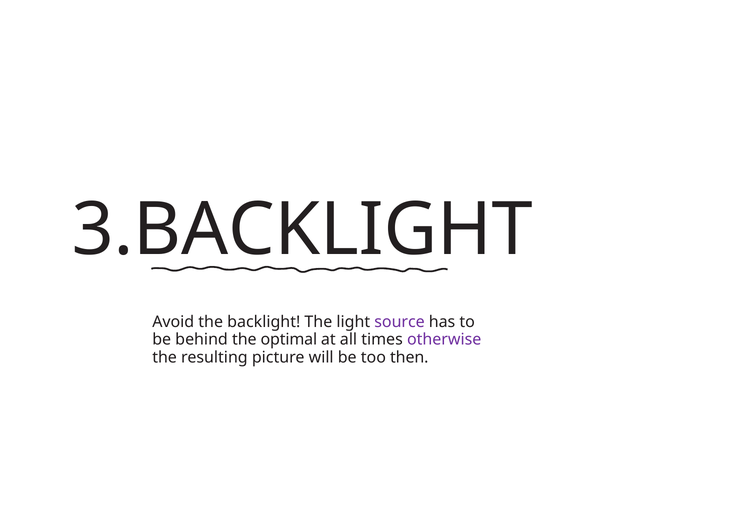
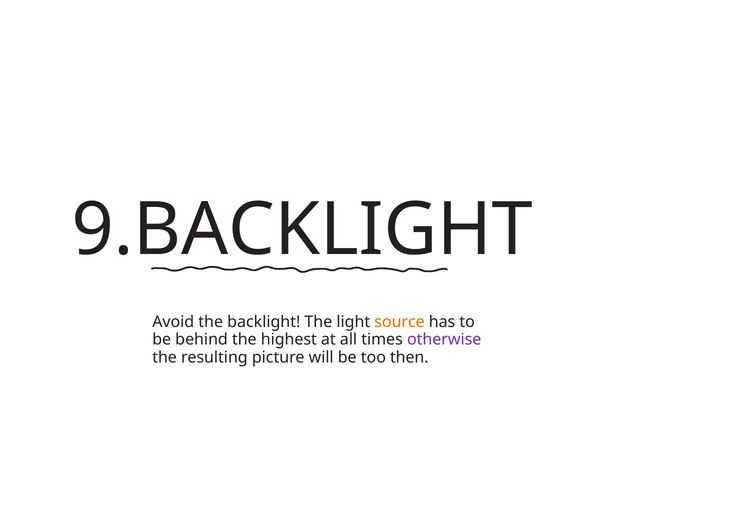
3.BACKLIGHT: 3.BACKLIGHT -> 9.BACKLIGHT
source colour: purple -> orange
optimal: optimal -> highest
